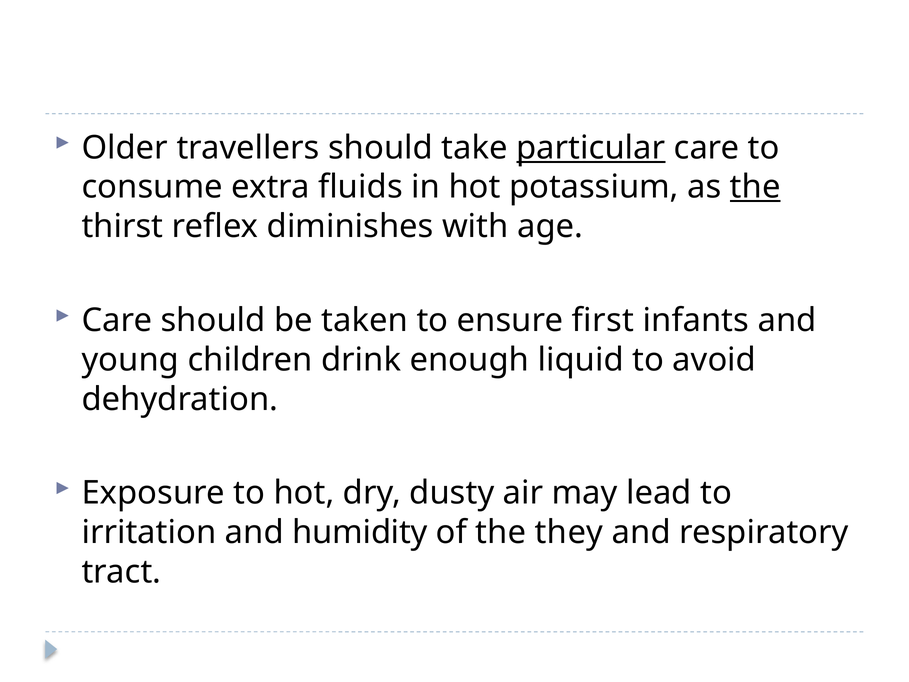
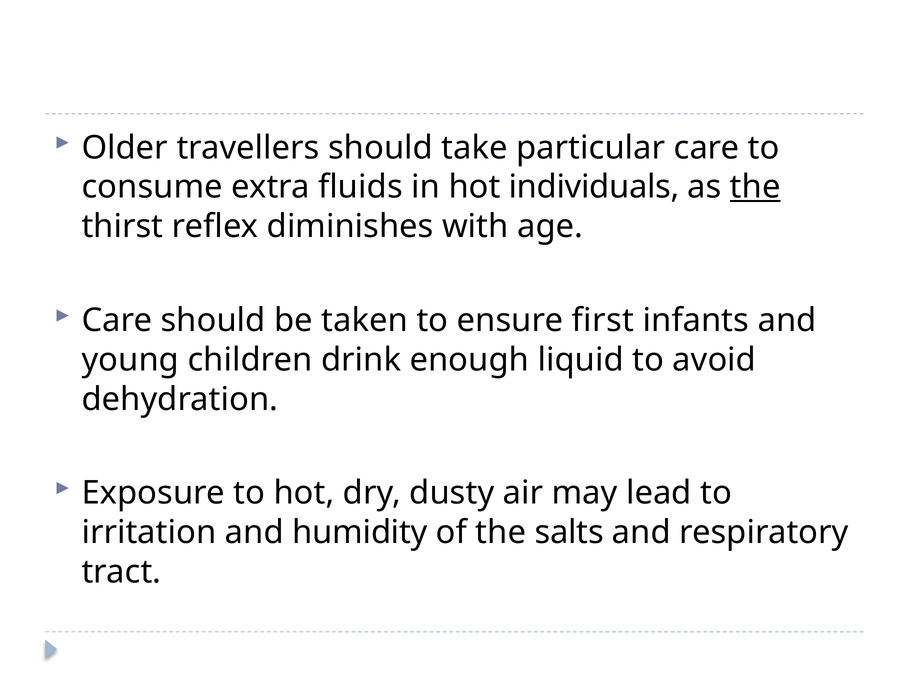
particular underline: present -> none
potassium: potassium -> individuals
they: they -> salts
